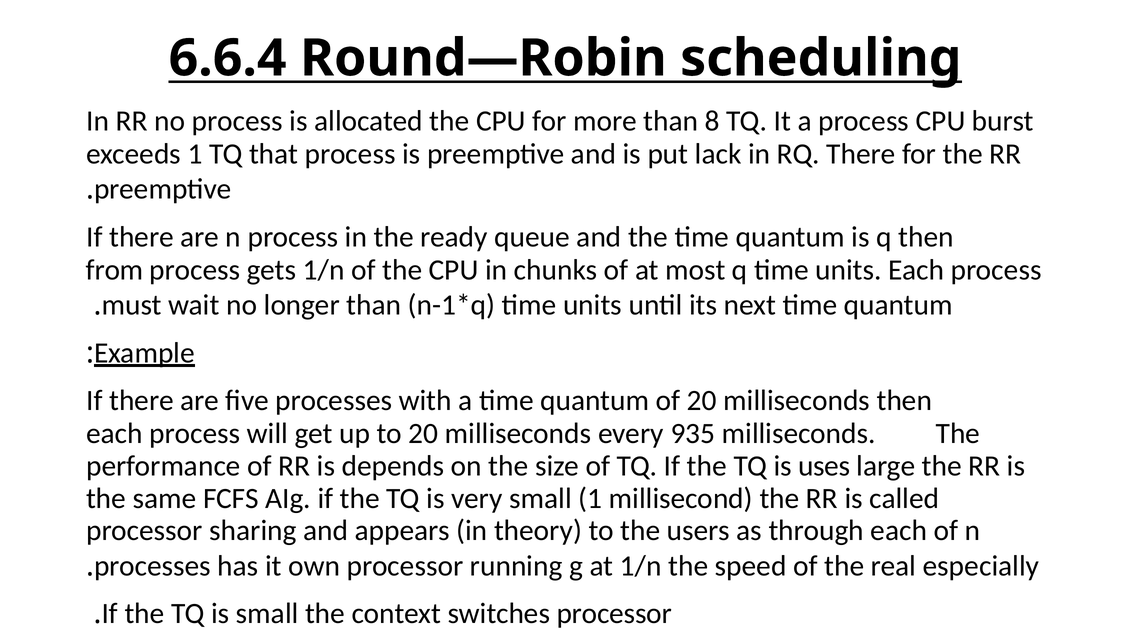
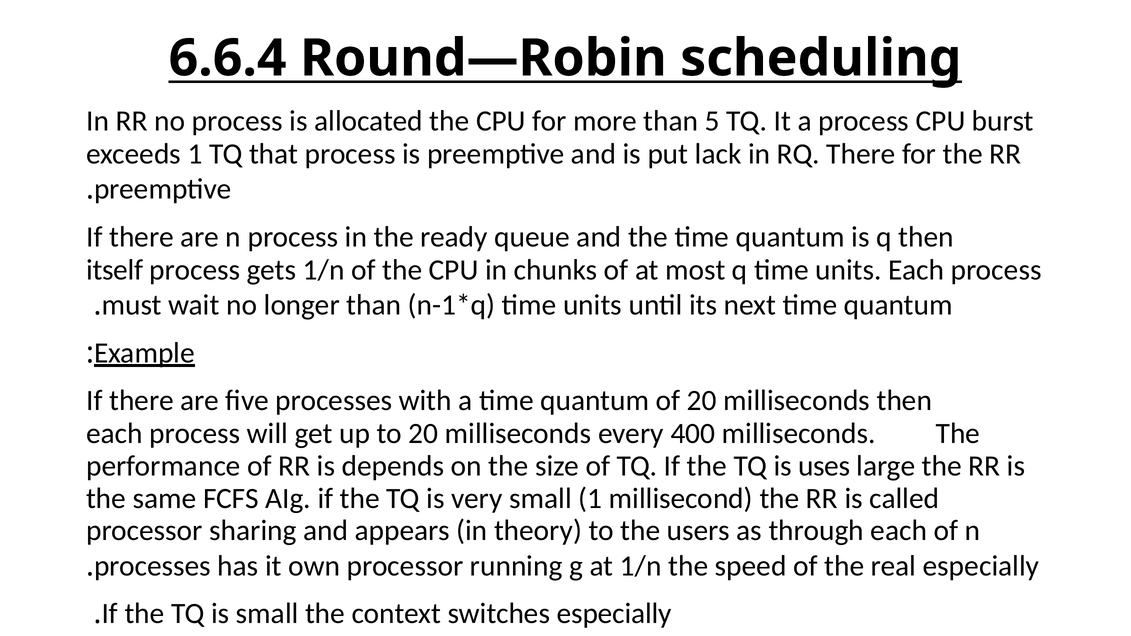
8: 8 -> 5
from: from -> itself
935: 935 -> 400
switches processor: processor -> especially
